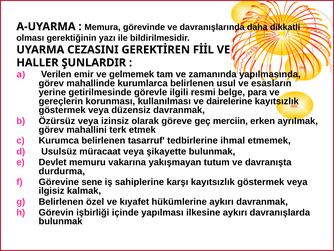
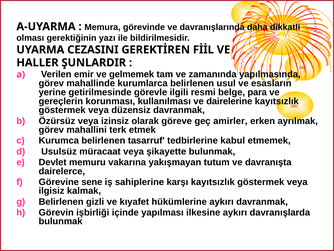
merciin: merciin -> amirler
ihmal: ihmal -> kabul
durdurma: durdurma -> dairelerce
özel: özel -> gizli
